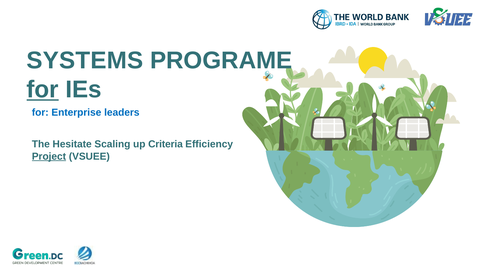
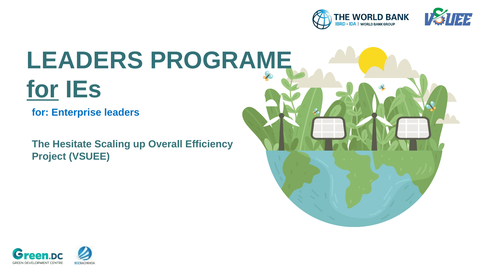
SYSTEMS at (85, 60): SYSTEMS -> LEADERS
Criteria: Criteria -> Overall
Project underline: present -> none
